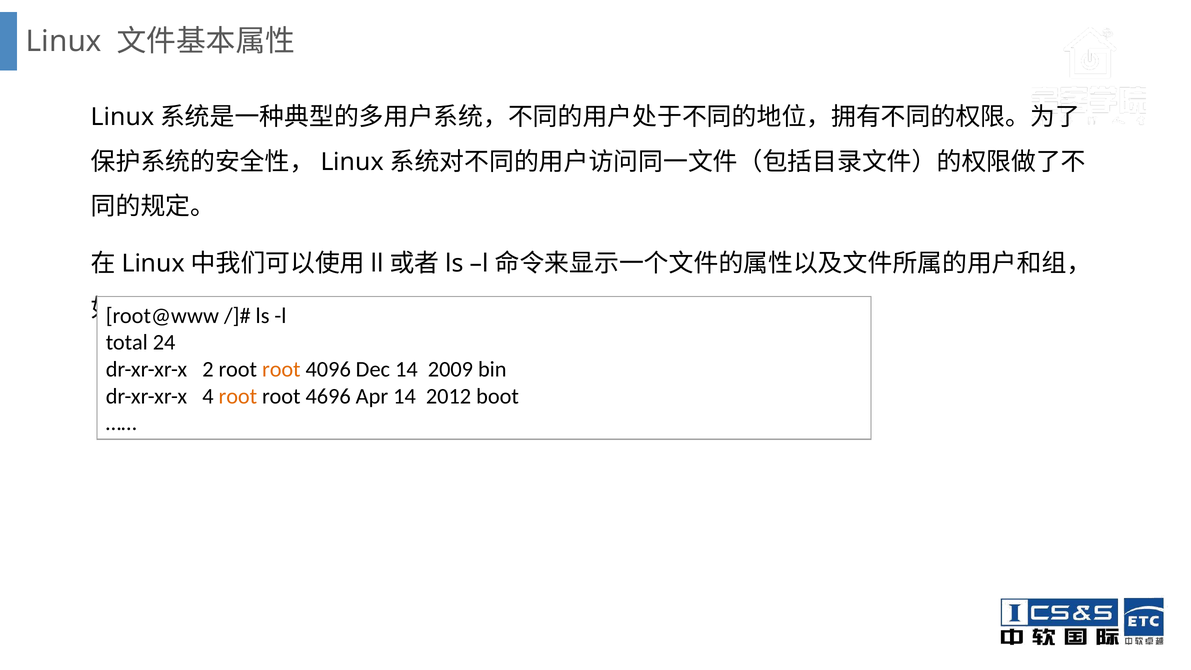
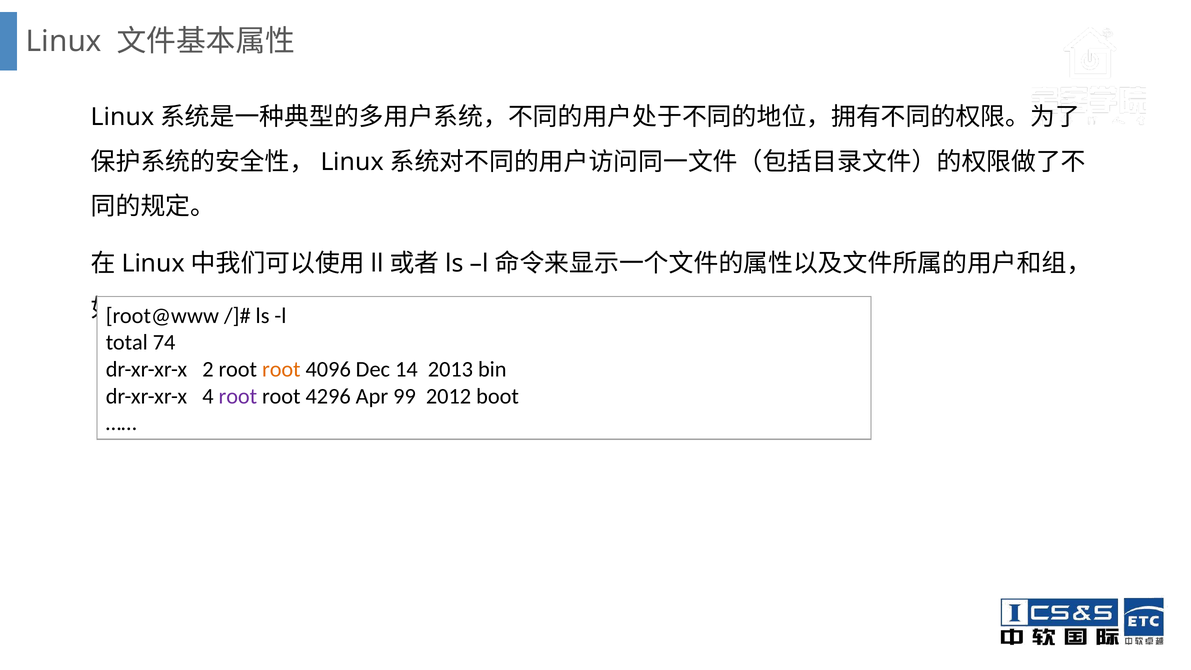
24: 24 -> 74
2009: 2009 -> 2013
root at (238, 396) colour: orange -> purple
4696: 4696 -> 4296
Apr 14: 14 -> 99
